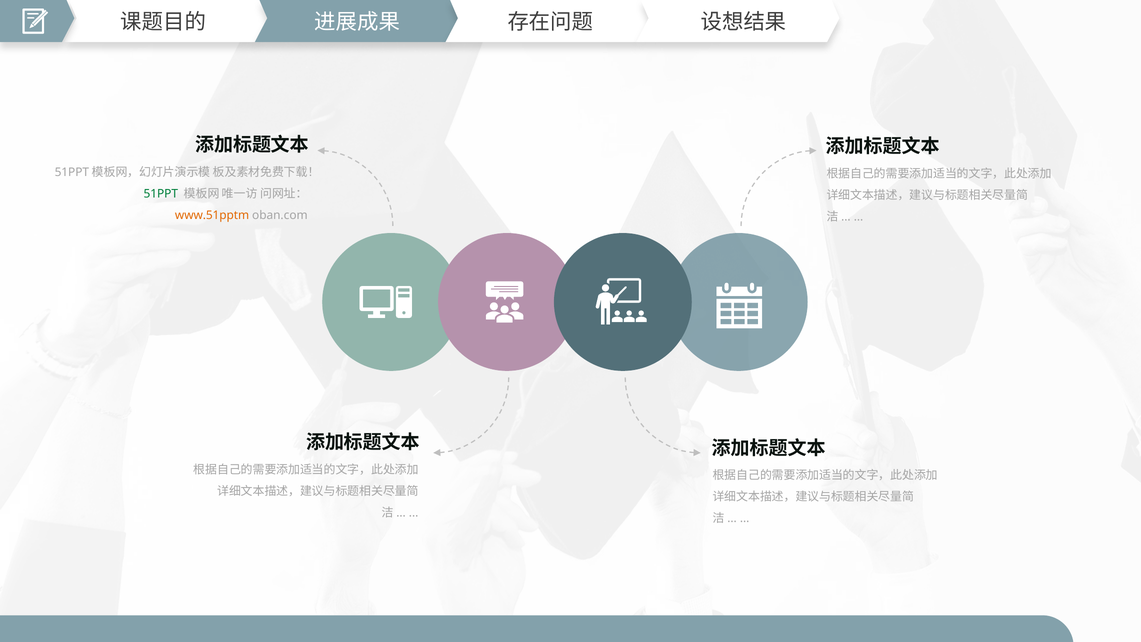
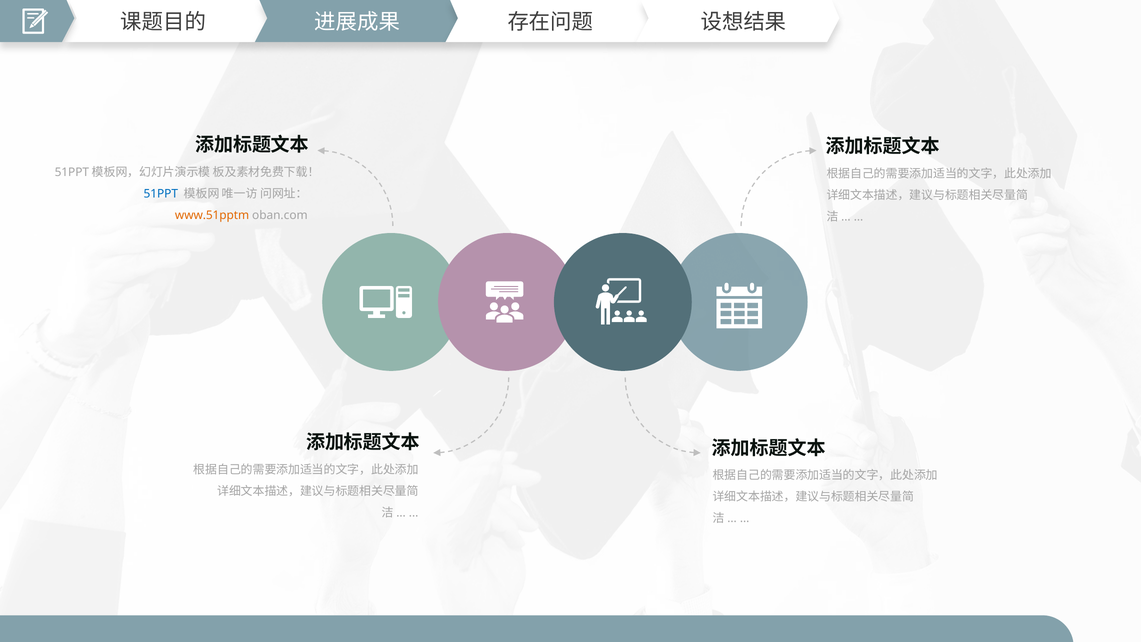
51PPT at (161, 194) colour: green -> blue
